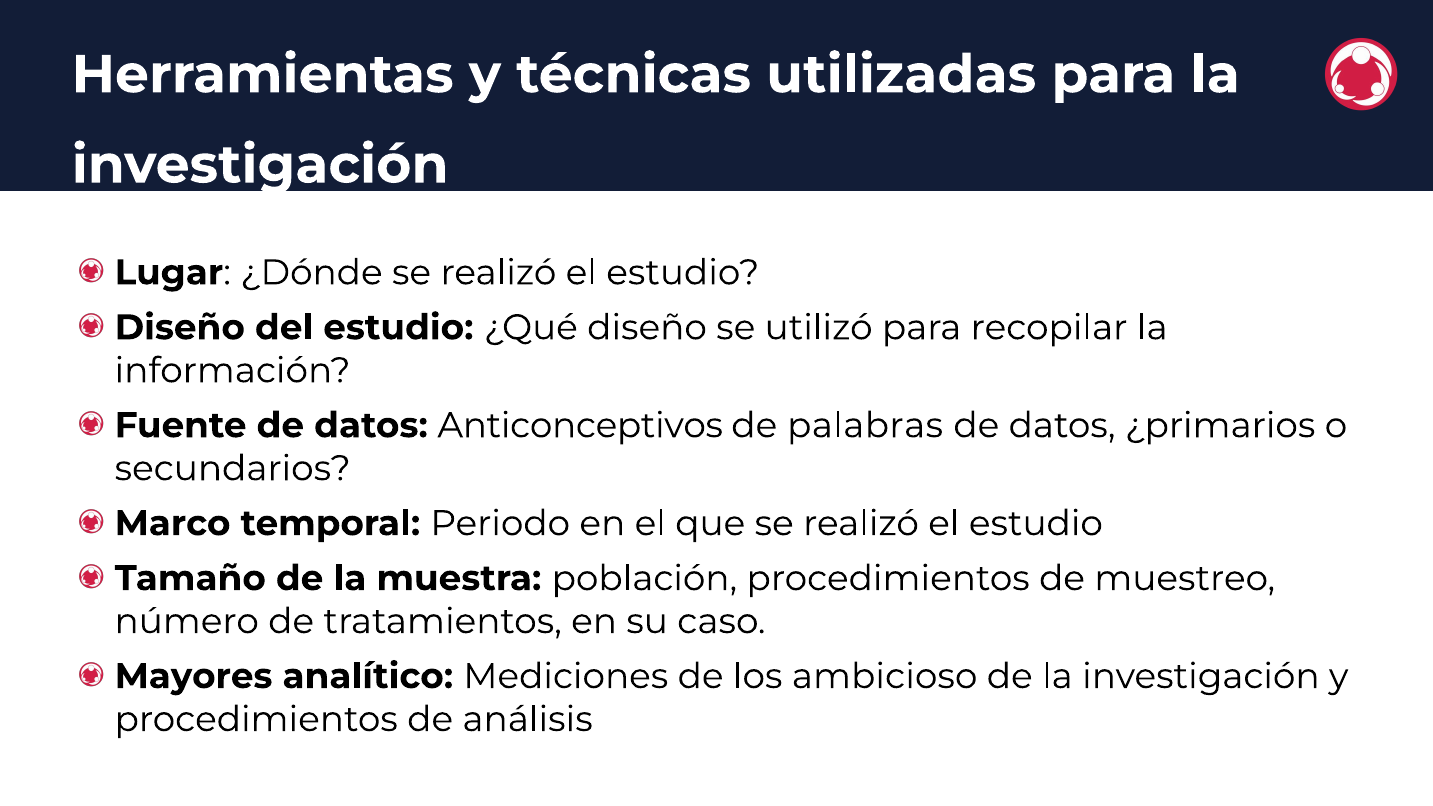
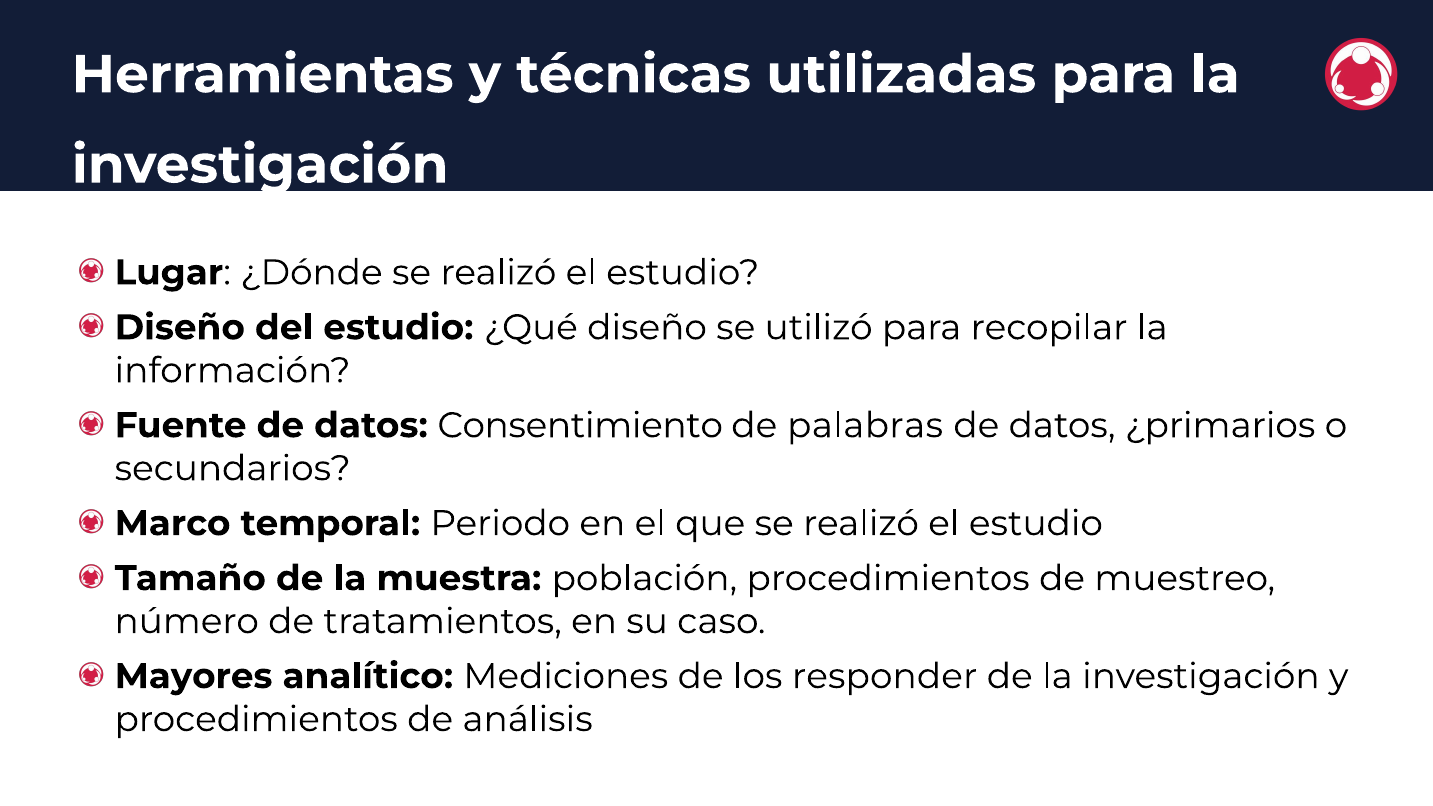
Anticonceptivos: Anticonceptivos -> Consentimiento
ambicioso: ambicioso -> responder
